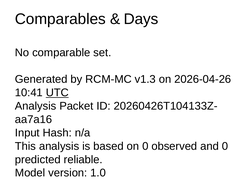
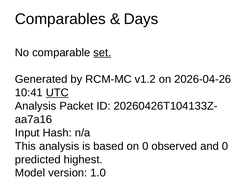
set underline: none -> present
v1.3: v1.3 -> v1.2
reliable: reliable -> highest
